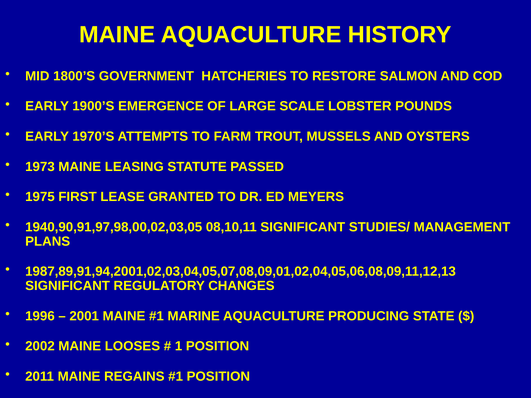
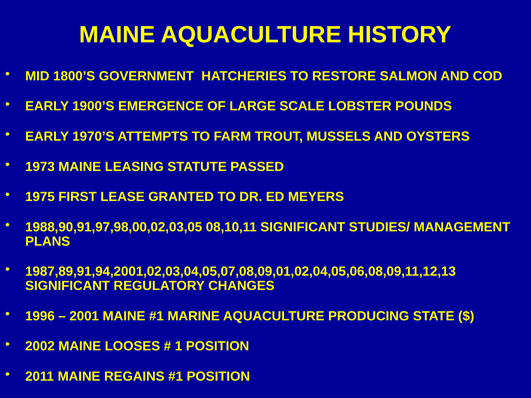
1940,90,91,97,98,00,02,03,05: 1940,90,91,97,98,00,02,03,05 -> 1988,90,91,97,98,00,02,03,05
